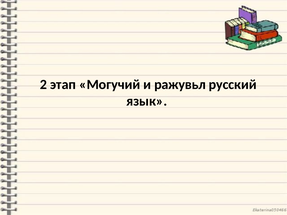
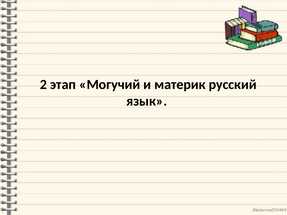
ражувьл: ражувьл -> материк
